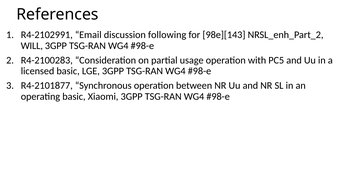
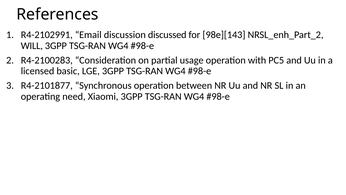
following: following -> discussed
operating basic: basic -> need
